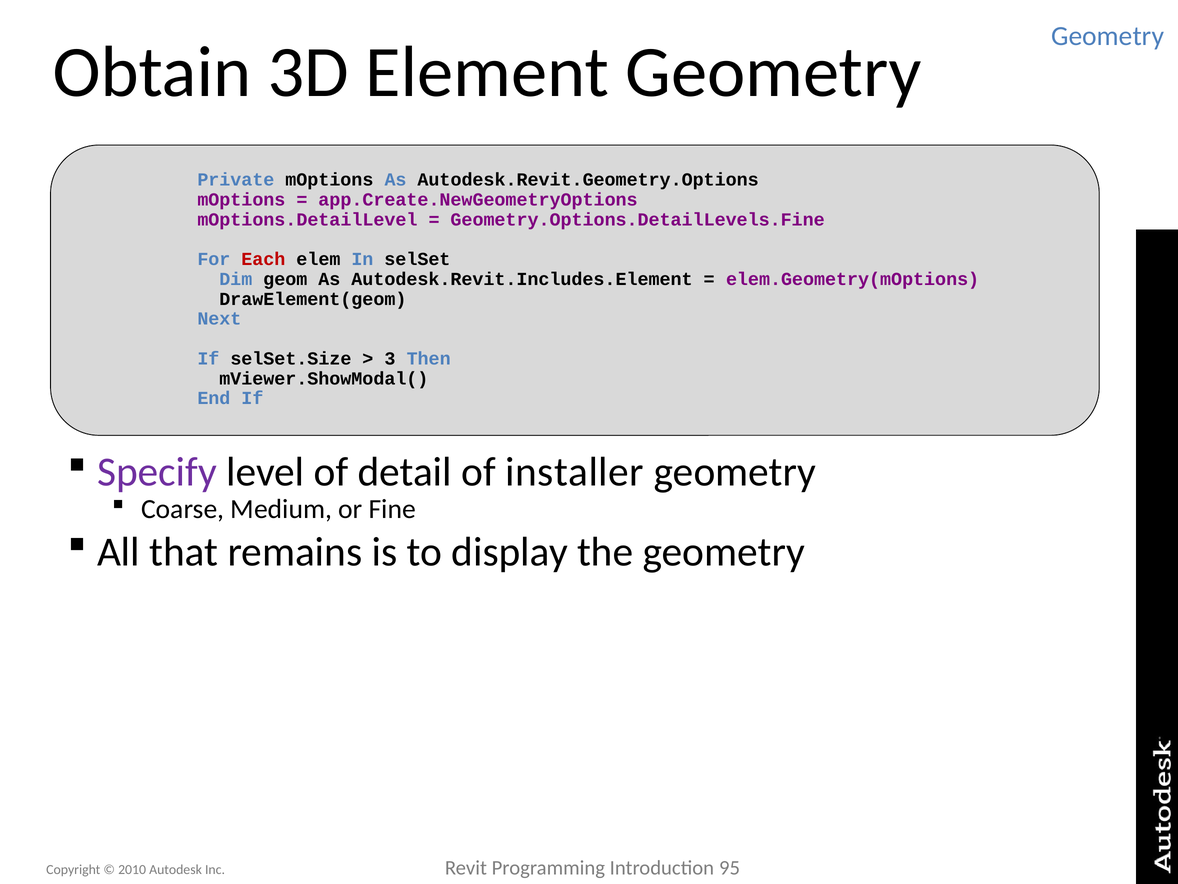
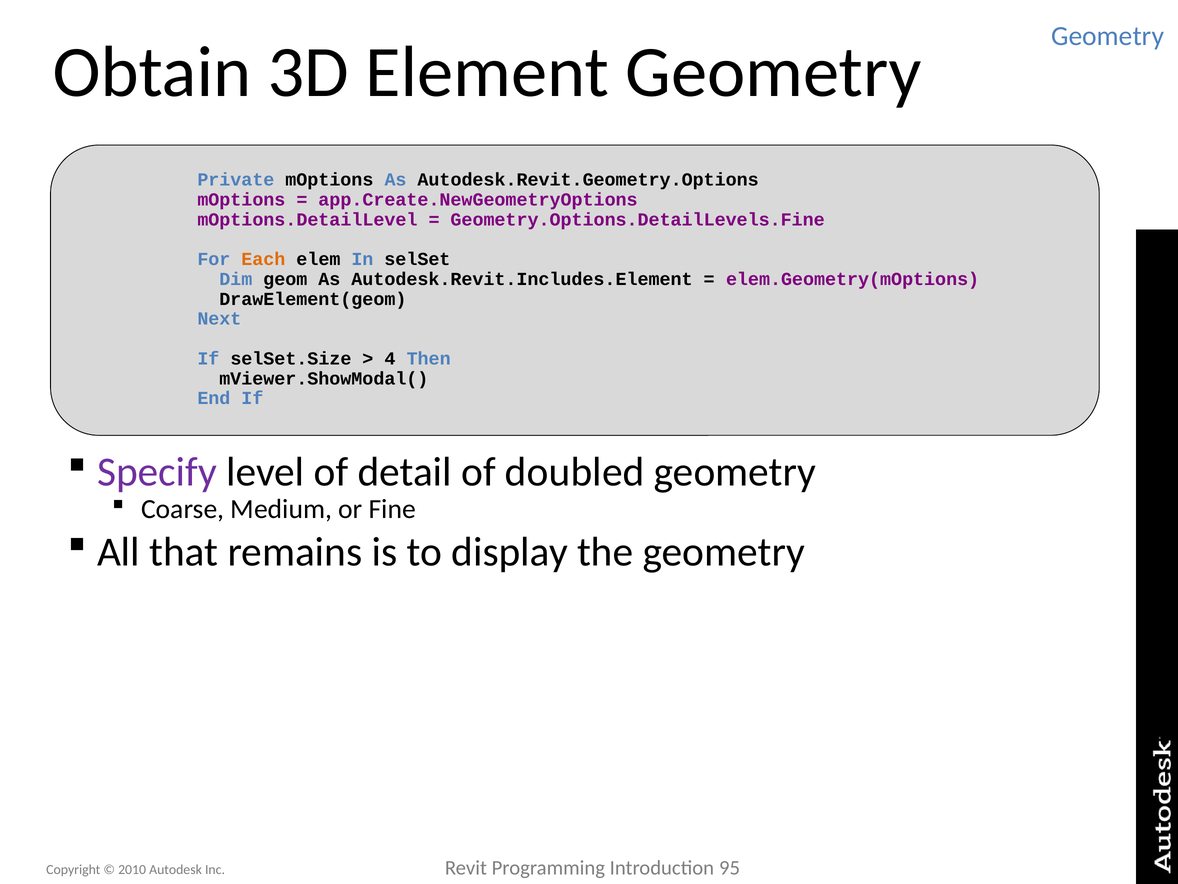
Each colour: red -> orange
3: 3 -> 4
installer: installer -> doubled
